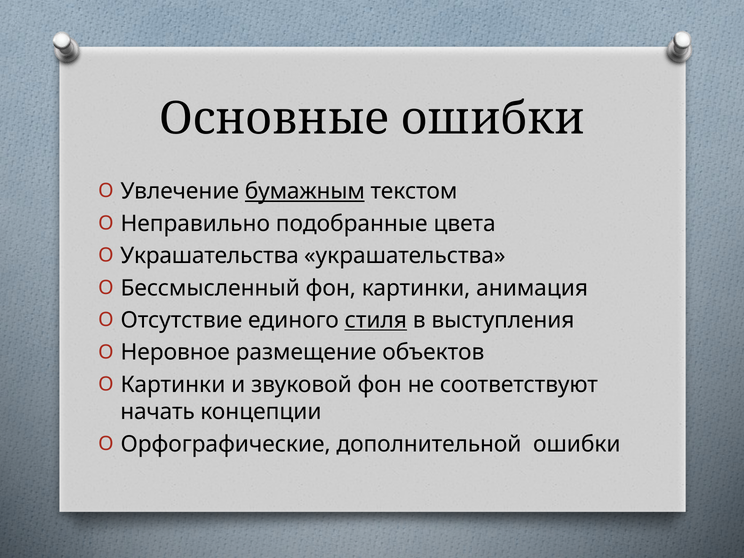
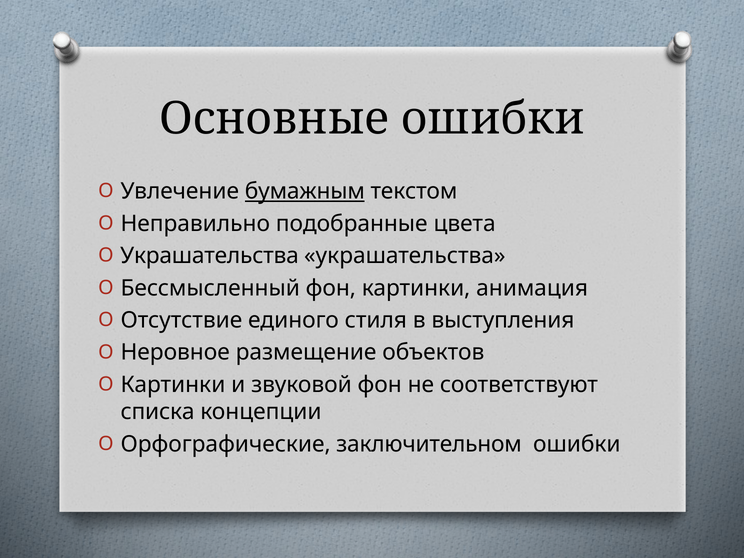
стиля underline: present -> none
начать: начать -> списка
дополнительной: дополнительной -> заключительном
